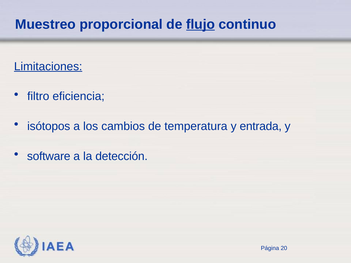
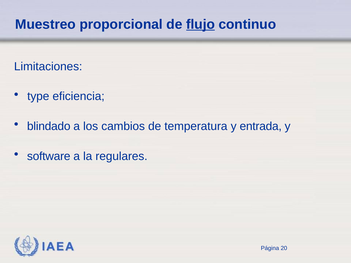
Limitaciones underline: present -> none
filtro: filtro -> type
isótopos: isótopos -> blindado
detección: detección -> regulares
